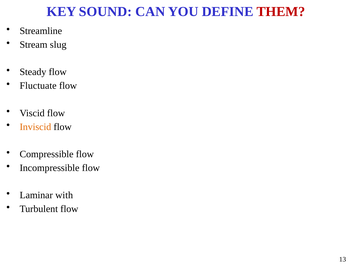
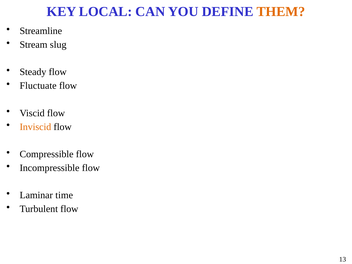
SOUND: SOUND -> LOCAL
THEM colour: red -> orange
with: with -> time
